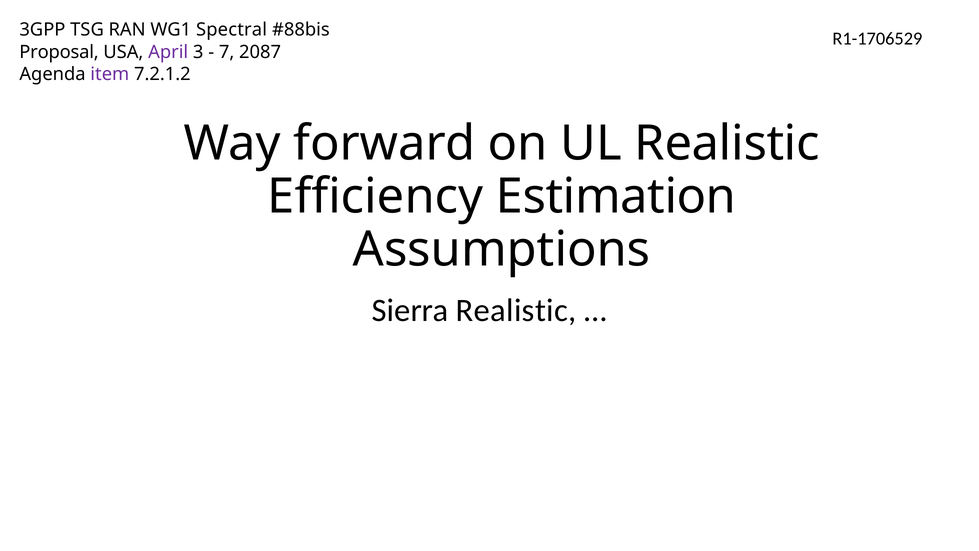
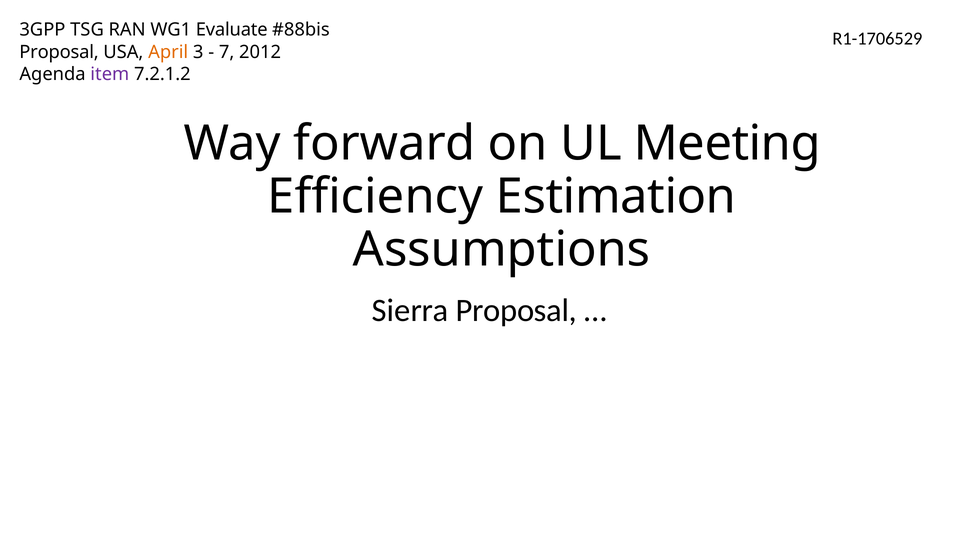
Spectral: Spectral -> Evaluate
April colour: purple -> orange
2087: 2087 -> 2012
UL Realistic: Realistic -> Meeting
Sierra Realistic: Realistic -> Proposal
